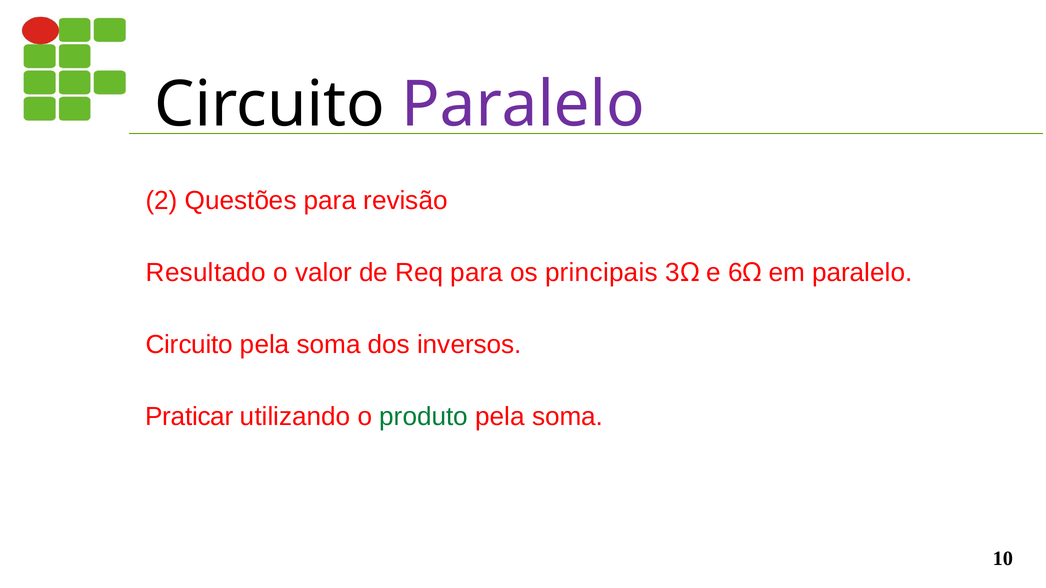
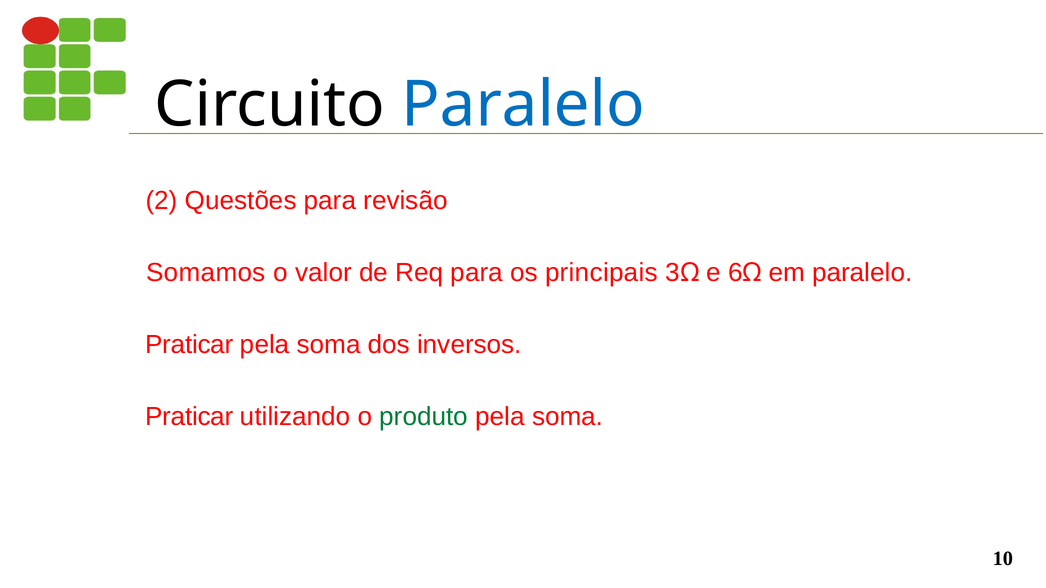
Paralelo at (523, 105) colour: purple -> blue
Resultado: Resultado -> Somamos
Circuito at (189, 345): Circuito -> Praticar
